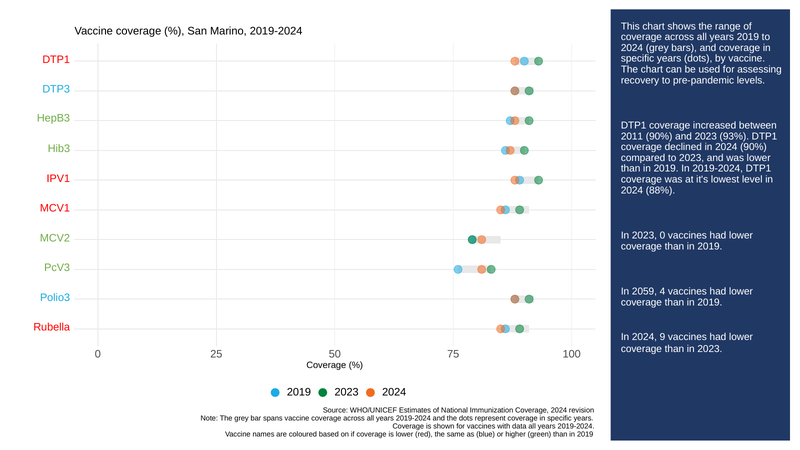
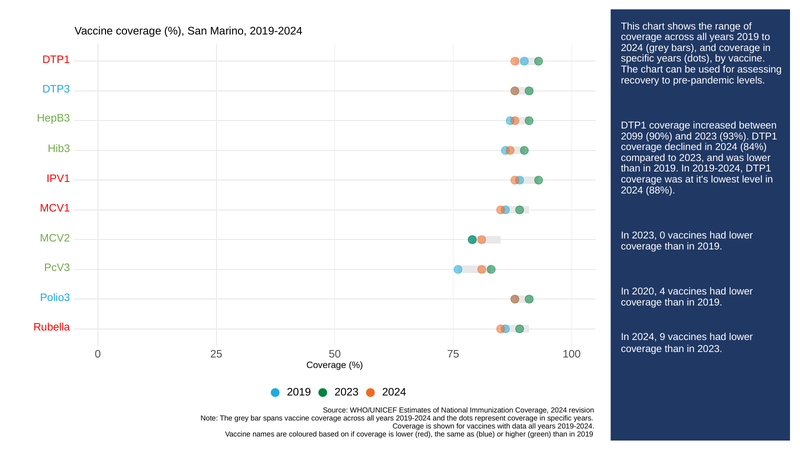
2011: 2011 -> 2099
2024 90%: 90% -> 84%
2059: 2059 -> 2020
